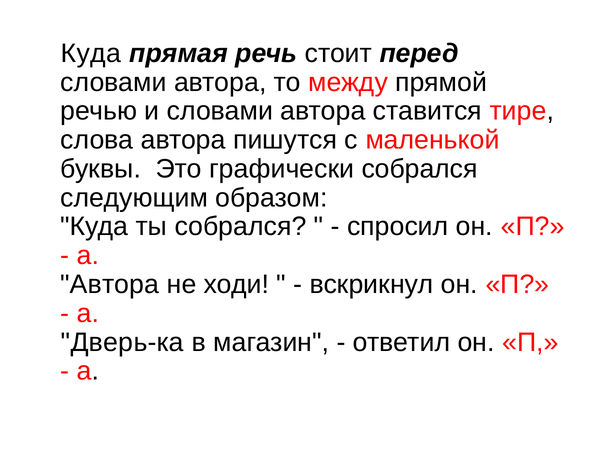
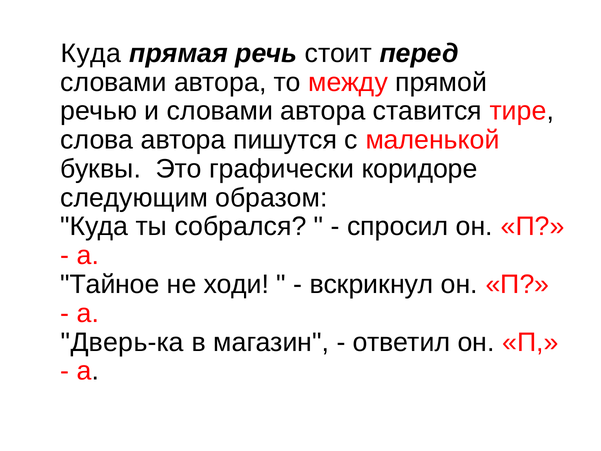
графически собрался: собрался -> коридоре
Автора at (110, 284): Автора -> Тайное
